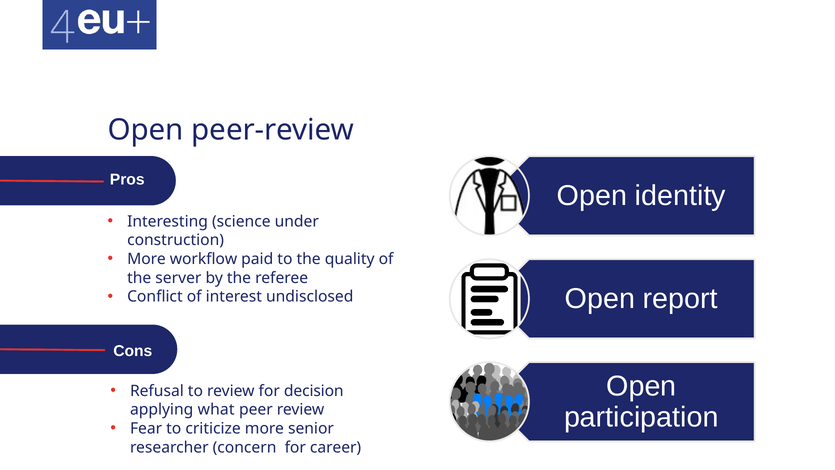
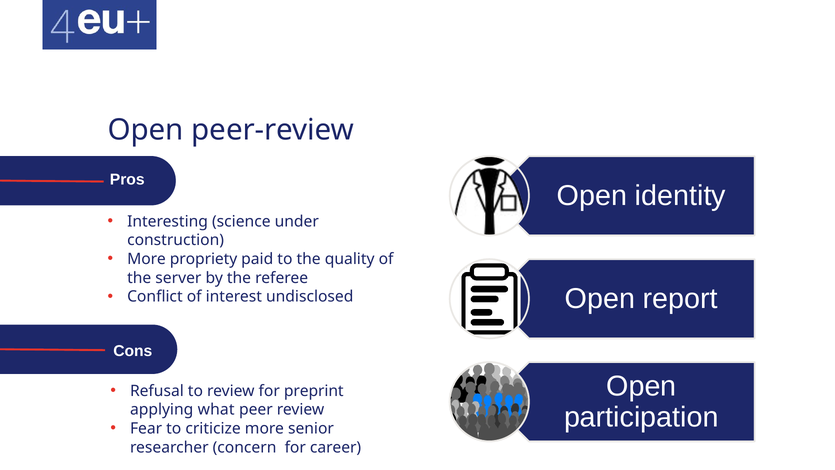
workflow: workflow -> propriety
decision: decision -> preprint
